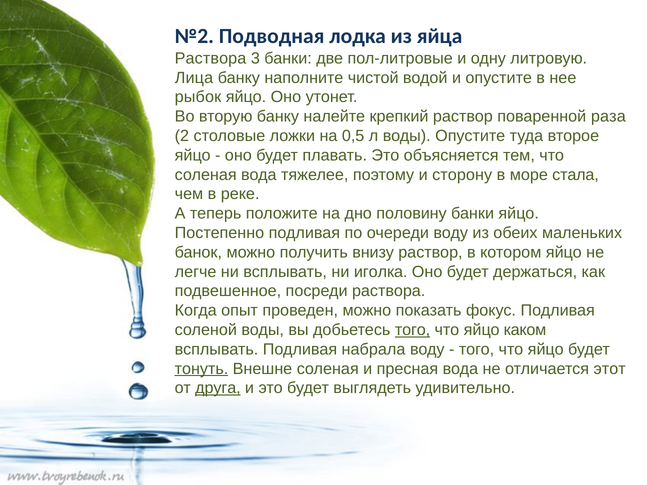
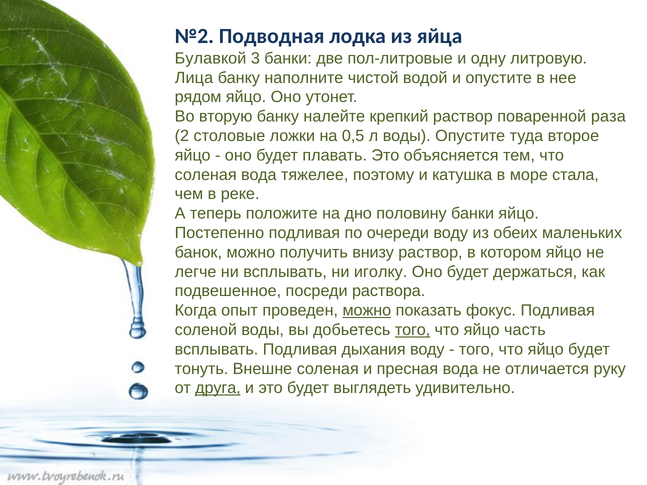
Раствора at (211, 58): Раствора -> Булавкой
рыбок: рыбок -> рядом
сторону: сторону -> катушка
иголка: иголка -> иголку
можно at (367, 311) underline: none -> present
каком: каком -> часть
набрала: набрала -> дыхания
тонуть underline: present -> none
этот: этот -> руку
